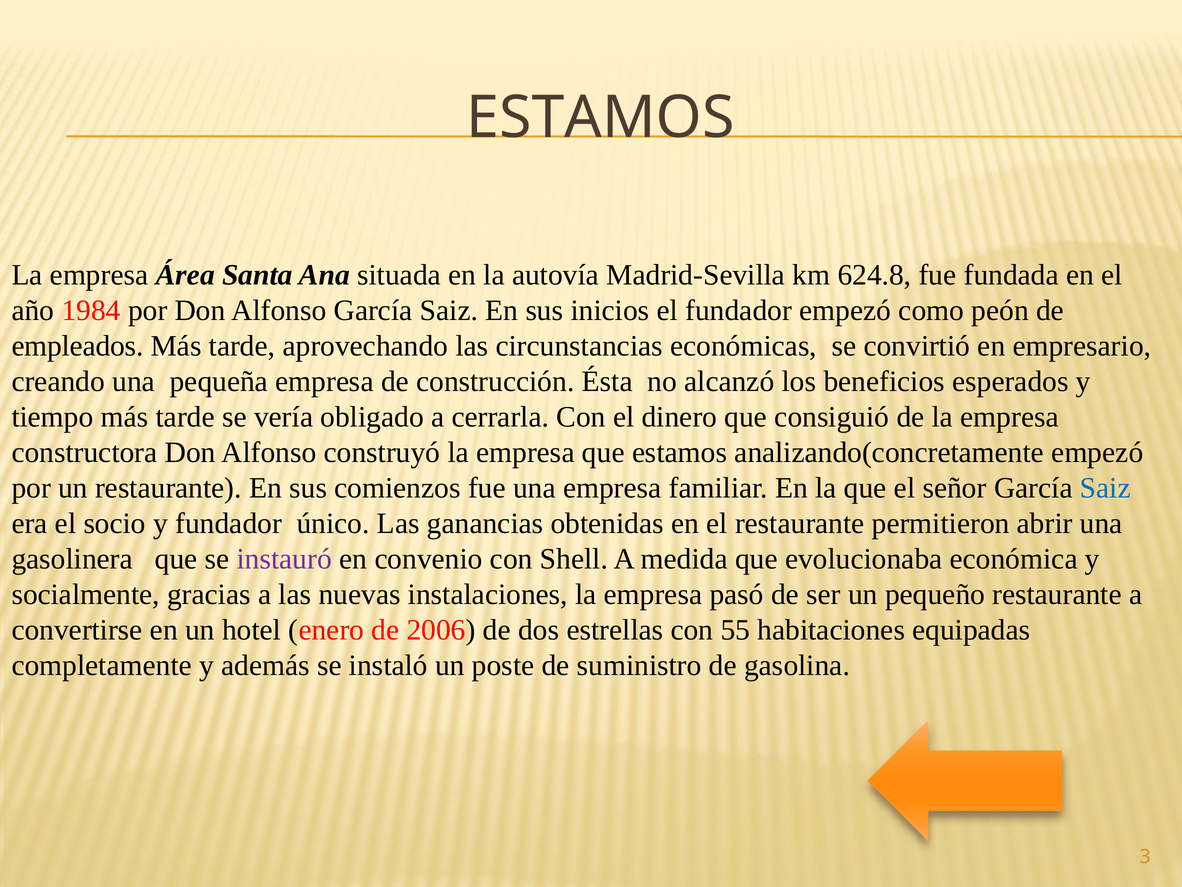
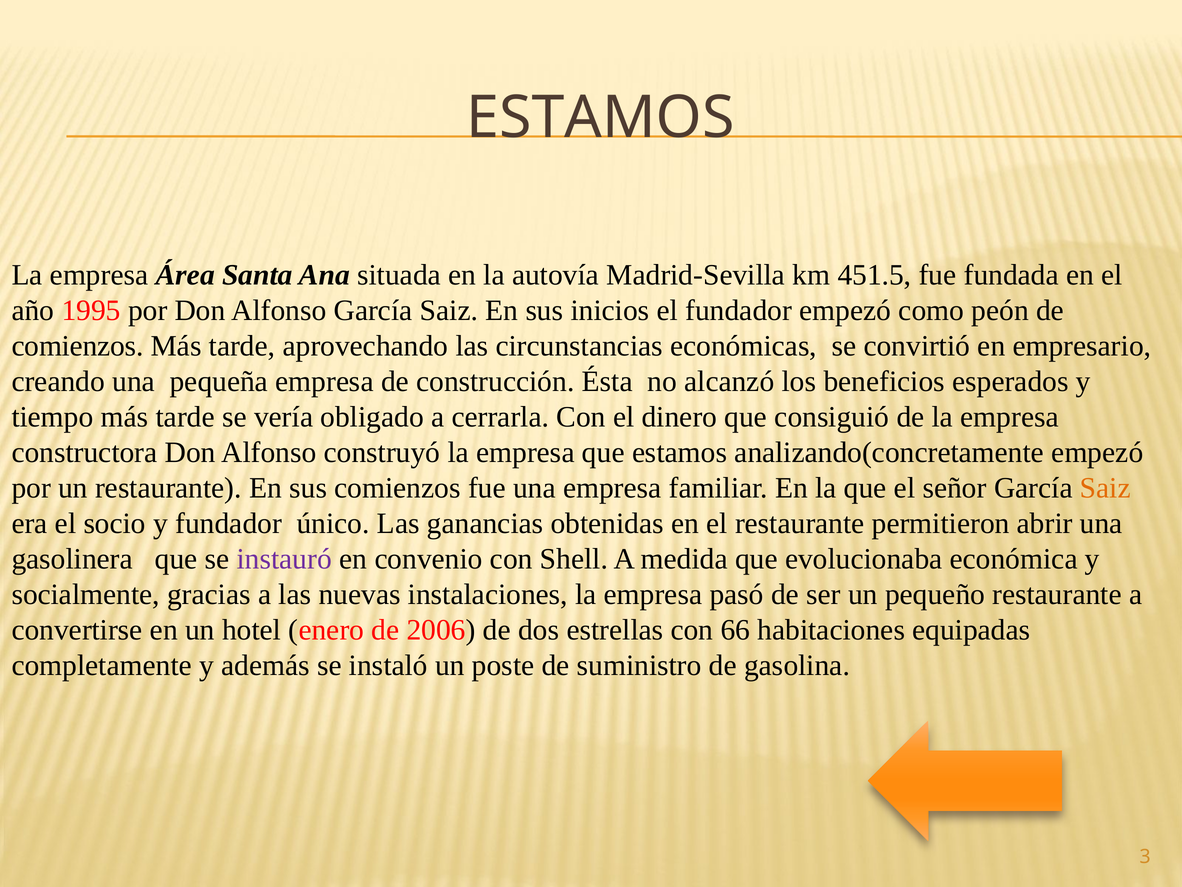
624.8: 624.8 -> 451.5
1984: 1984 -> 1995
empleados at (78, 346): empleados -> comienzos
Saiz at (1105, 488) colour: blue -> orange
55: 55 -> 66
